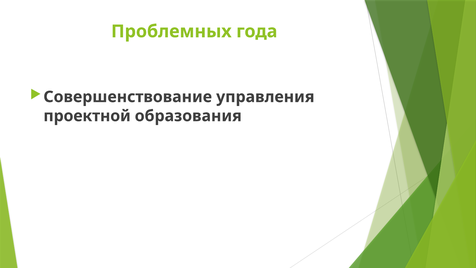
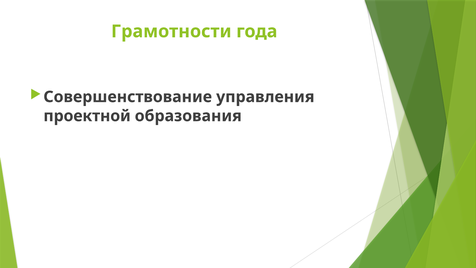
Проблемных: Проблемных -> Грамотности
